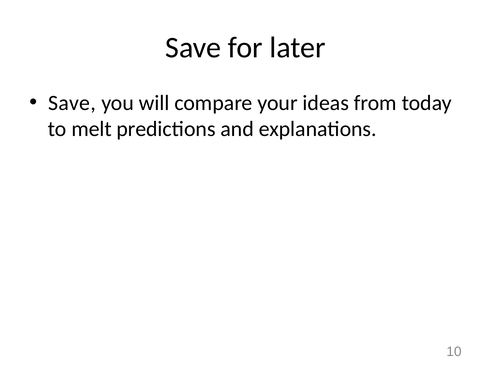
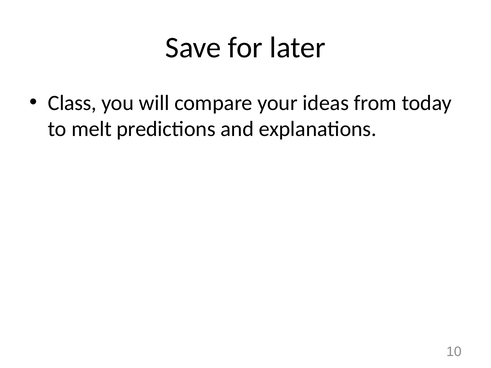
Save at (72, 103): Save -> Class
